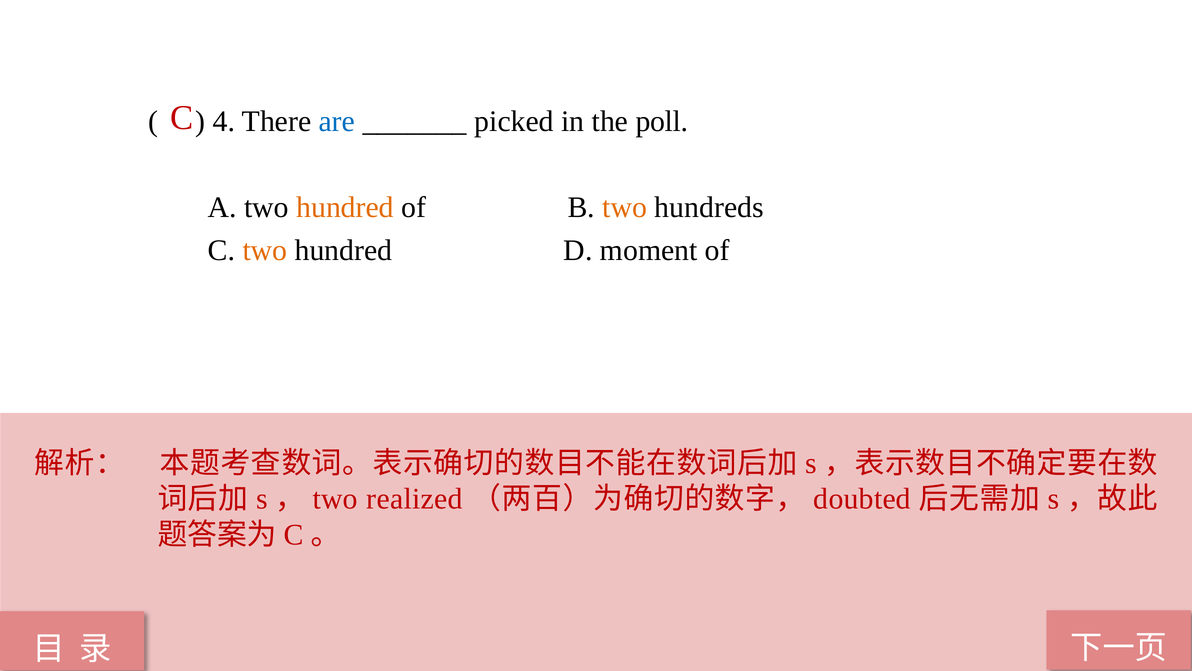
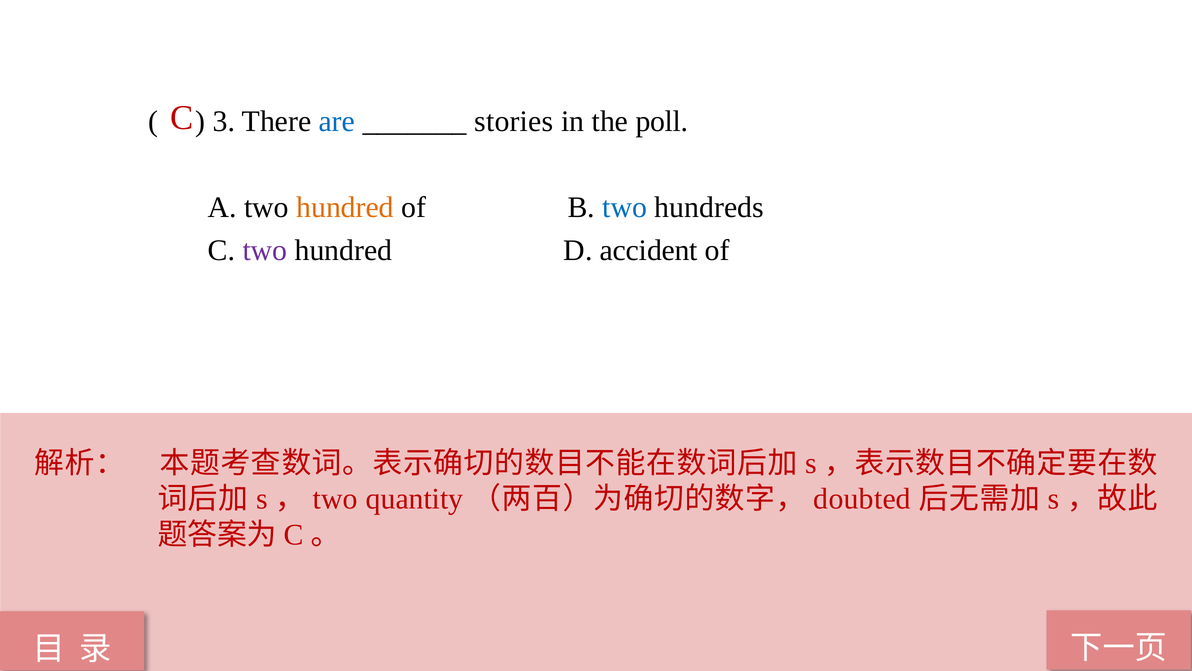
4: 4 -> 3
picked: picked -> stories
two at (625, 207) colour: orange -> blue
two at (265, 250) colour: orange -> purple
moment: moment -> accident
realized: realized -> quantity
